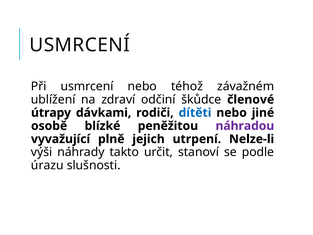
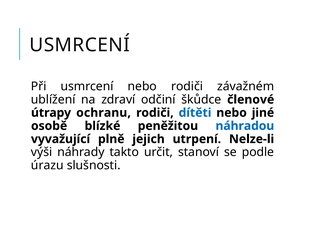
nebo téhož: téhož -> rodiči
dávkami: dávkami -> ochranu
náhradou colour: purple -> blue
